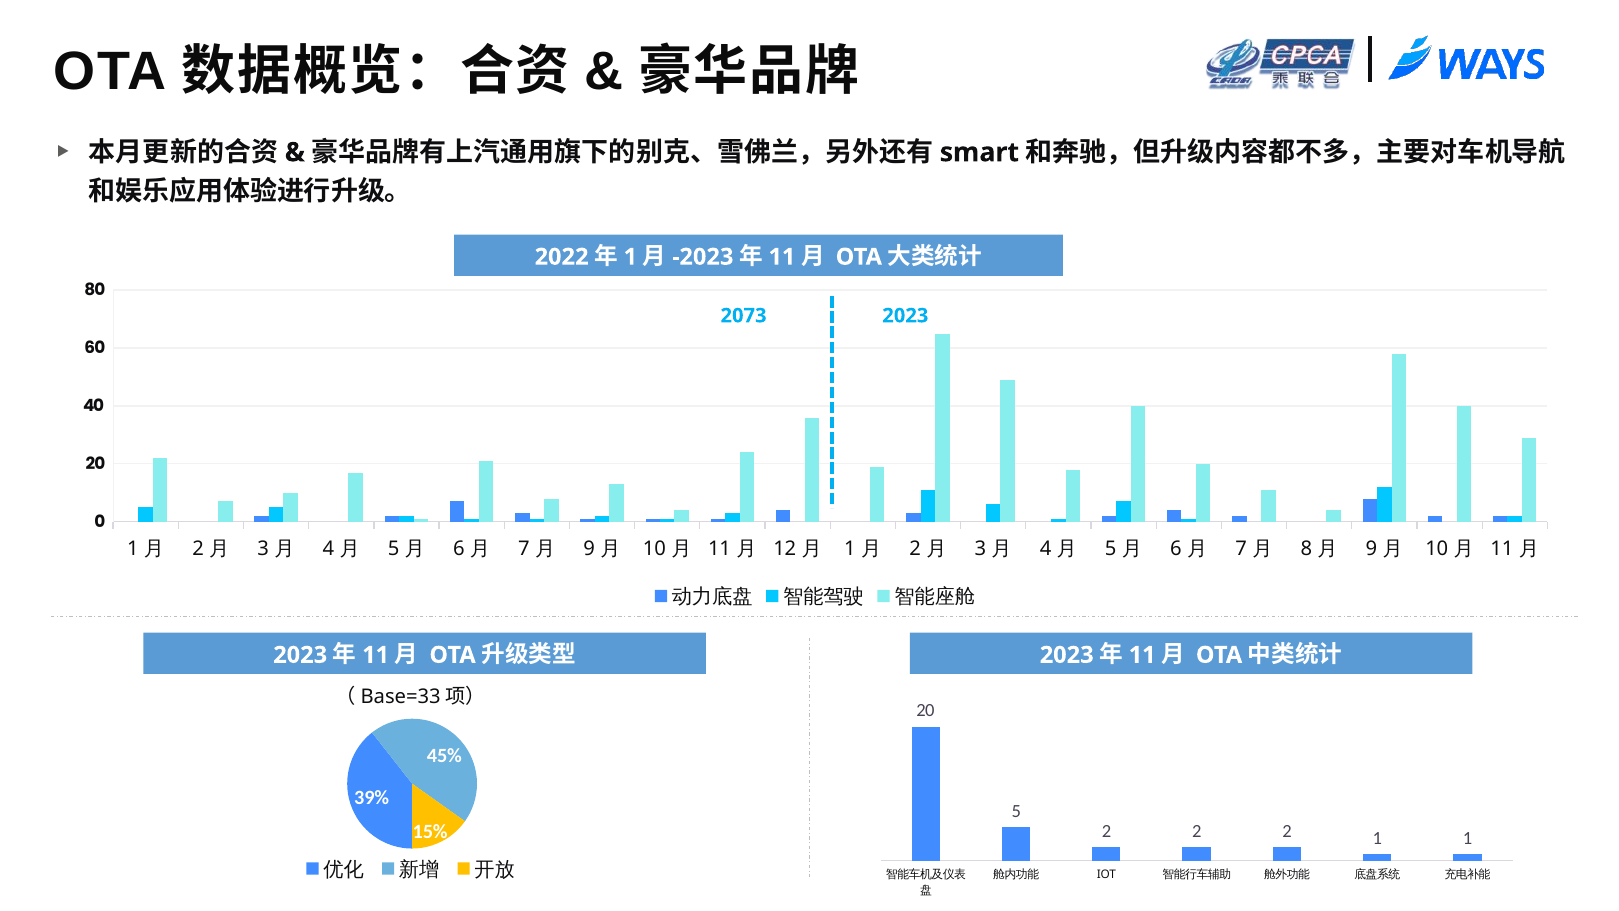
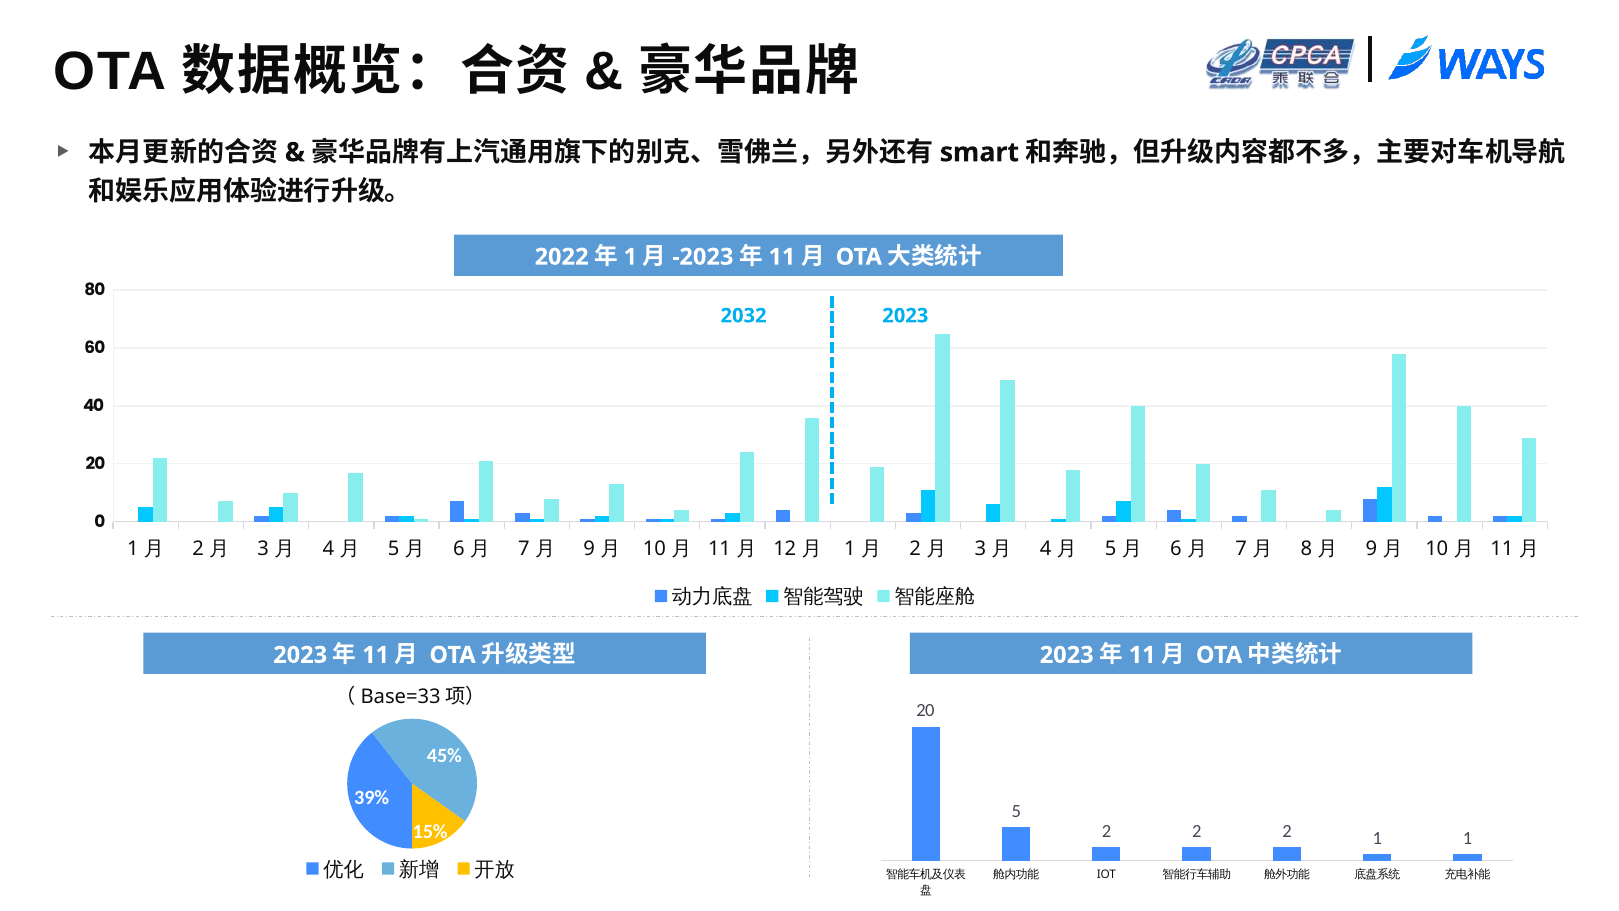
2073: 2073 -> 2032
